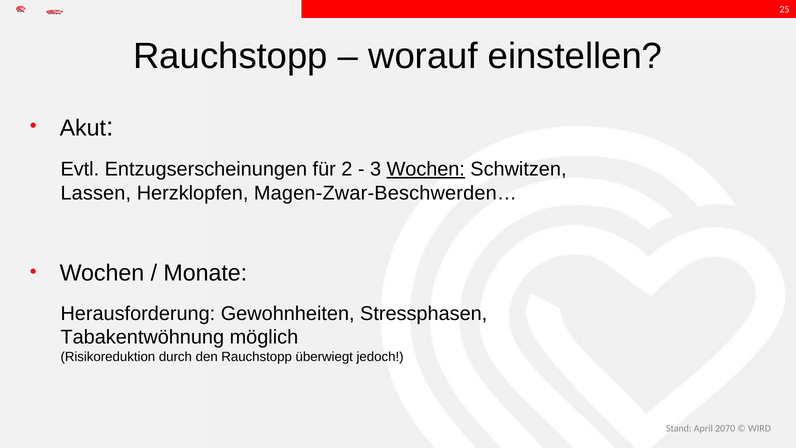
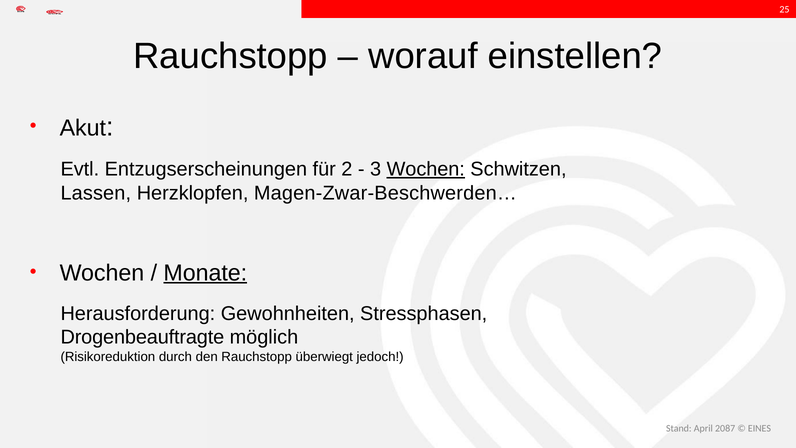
Monate underline: none -> present
Tabakentwöhnung: Tabakentwöhnung -> Drogenbeauftragte
2070: 2070 -> 2087
WIRD: WIRD -> EINES
